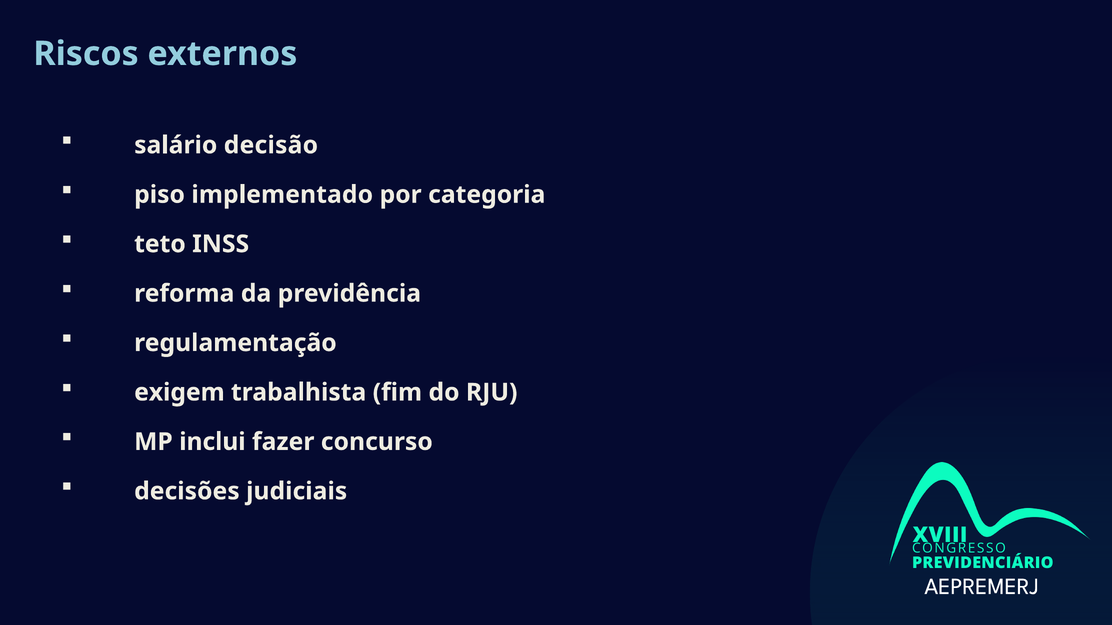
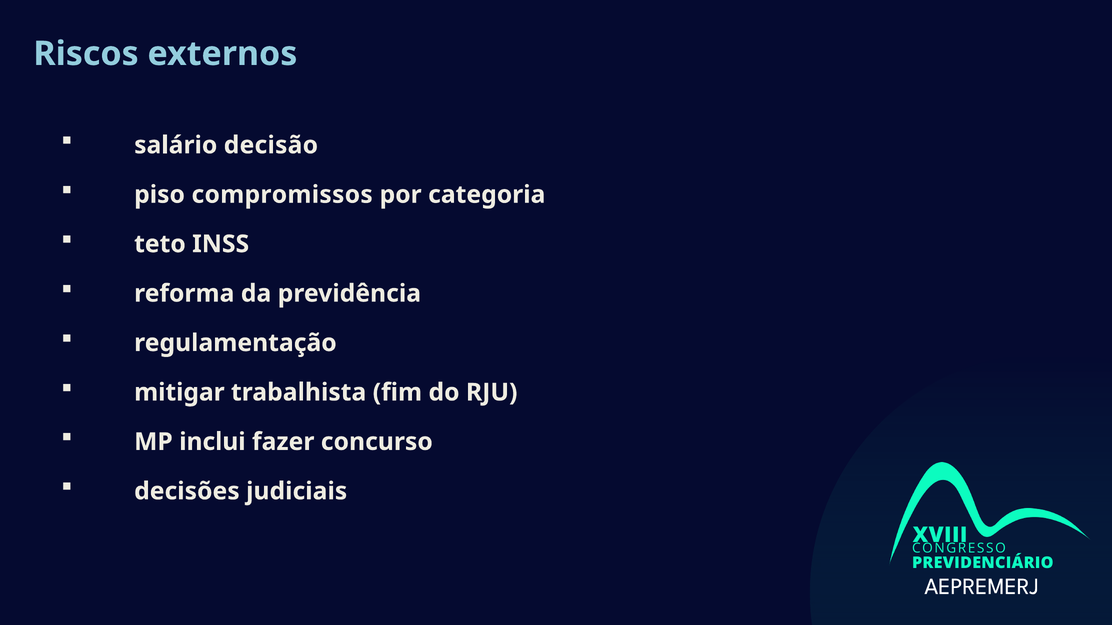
implementado: implementado -> compromissos
exigem: exigem -> mitigar
